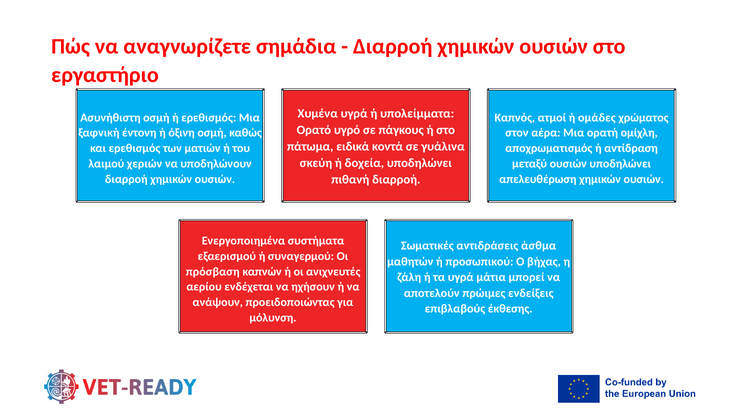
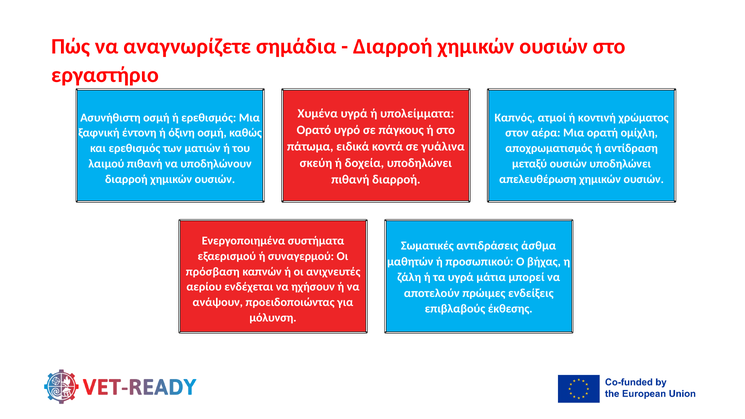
ομάδες: ομάδες -> κοντινή
λαιμού χεριών: χεριών -> πιθανή
